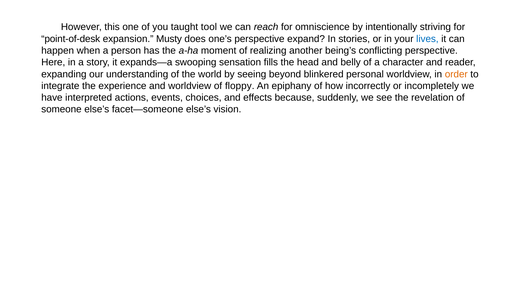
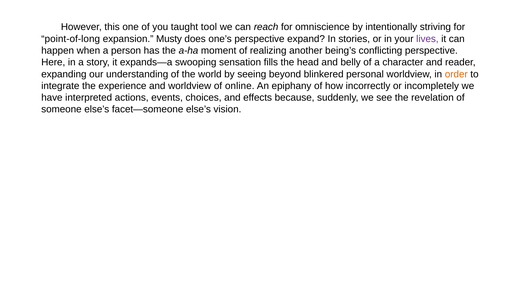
point-of-desk: point-of-desk -> point-of-long
lives colour: blue -> purple
floppy: floppy -> online
